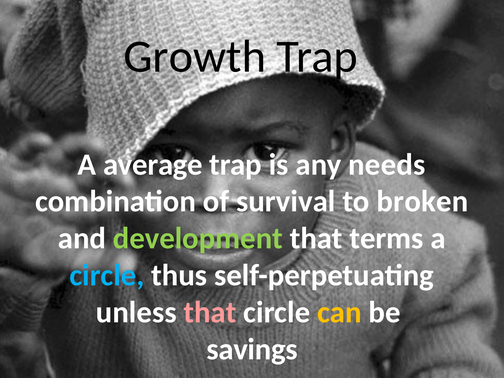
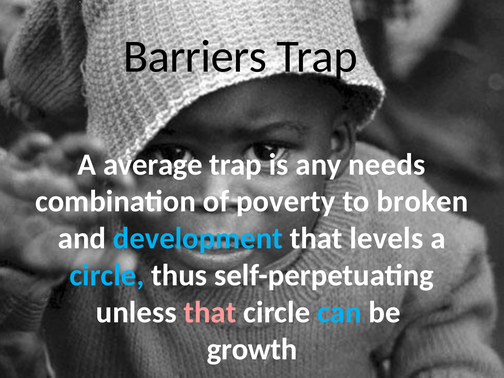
Growth: Growth -> Barriers
survival: survival -> poverty
development colour: light green -> light blue
terms: terms -> levels
can colour: yellow -> light blue
savings: savings -> growth
